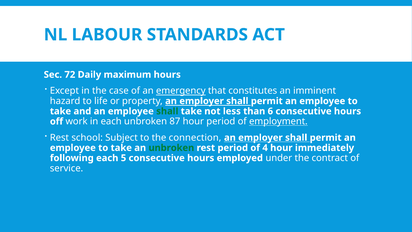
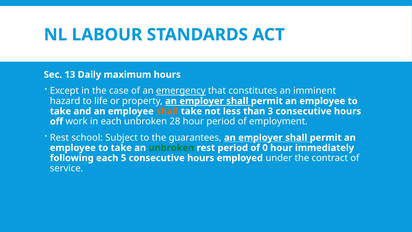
72: 72 -> 13
shall at (167, 111) colour: green -> orange
6: 6 -> 3
87: 87 -> 28
employment underline: present -> none
connection: connection -> guarantees
4: 4 -> 0
